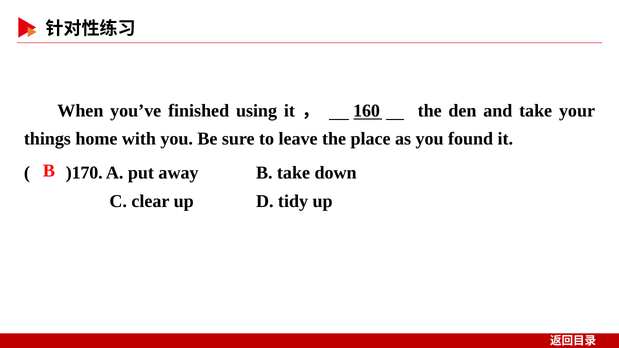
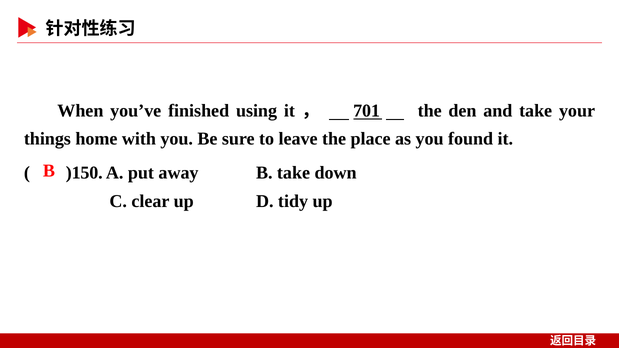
160: 160 -> 701
)170: )170 -> )150
